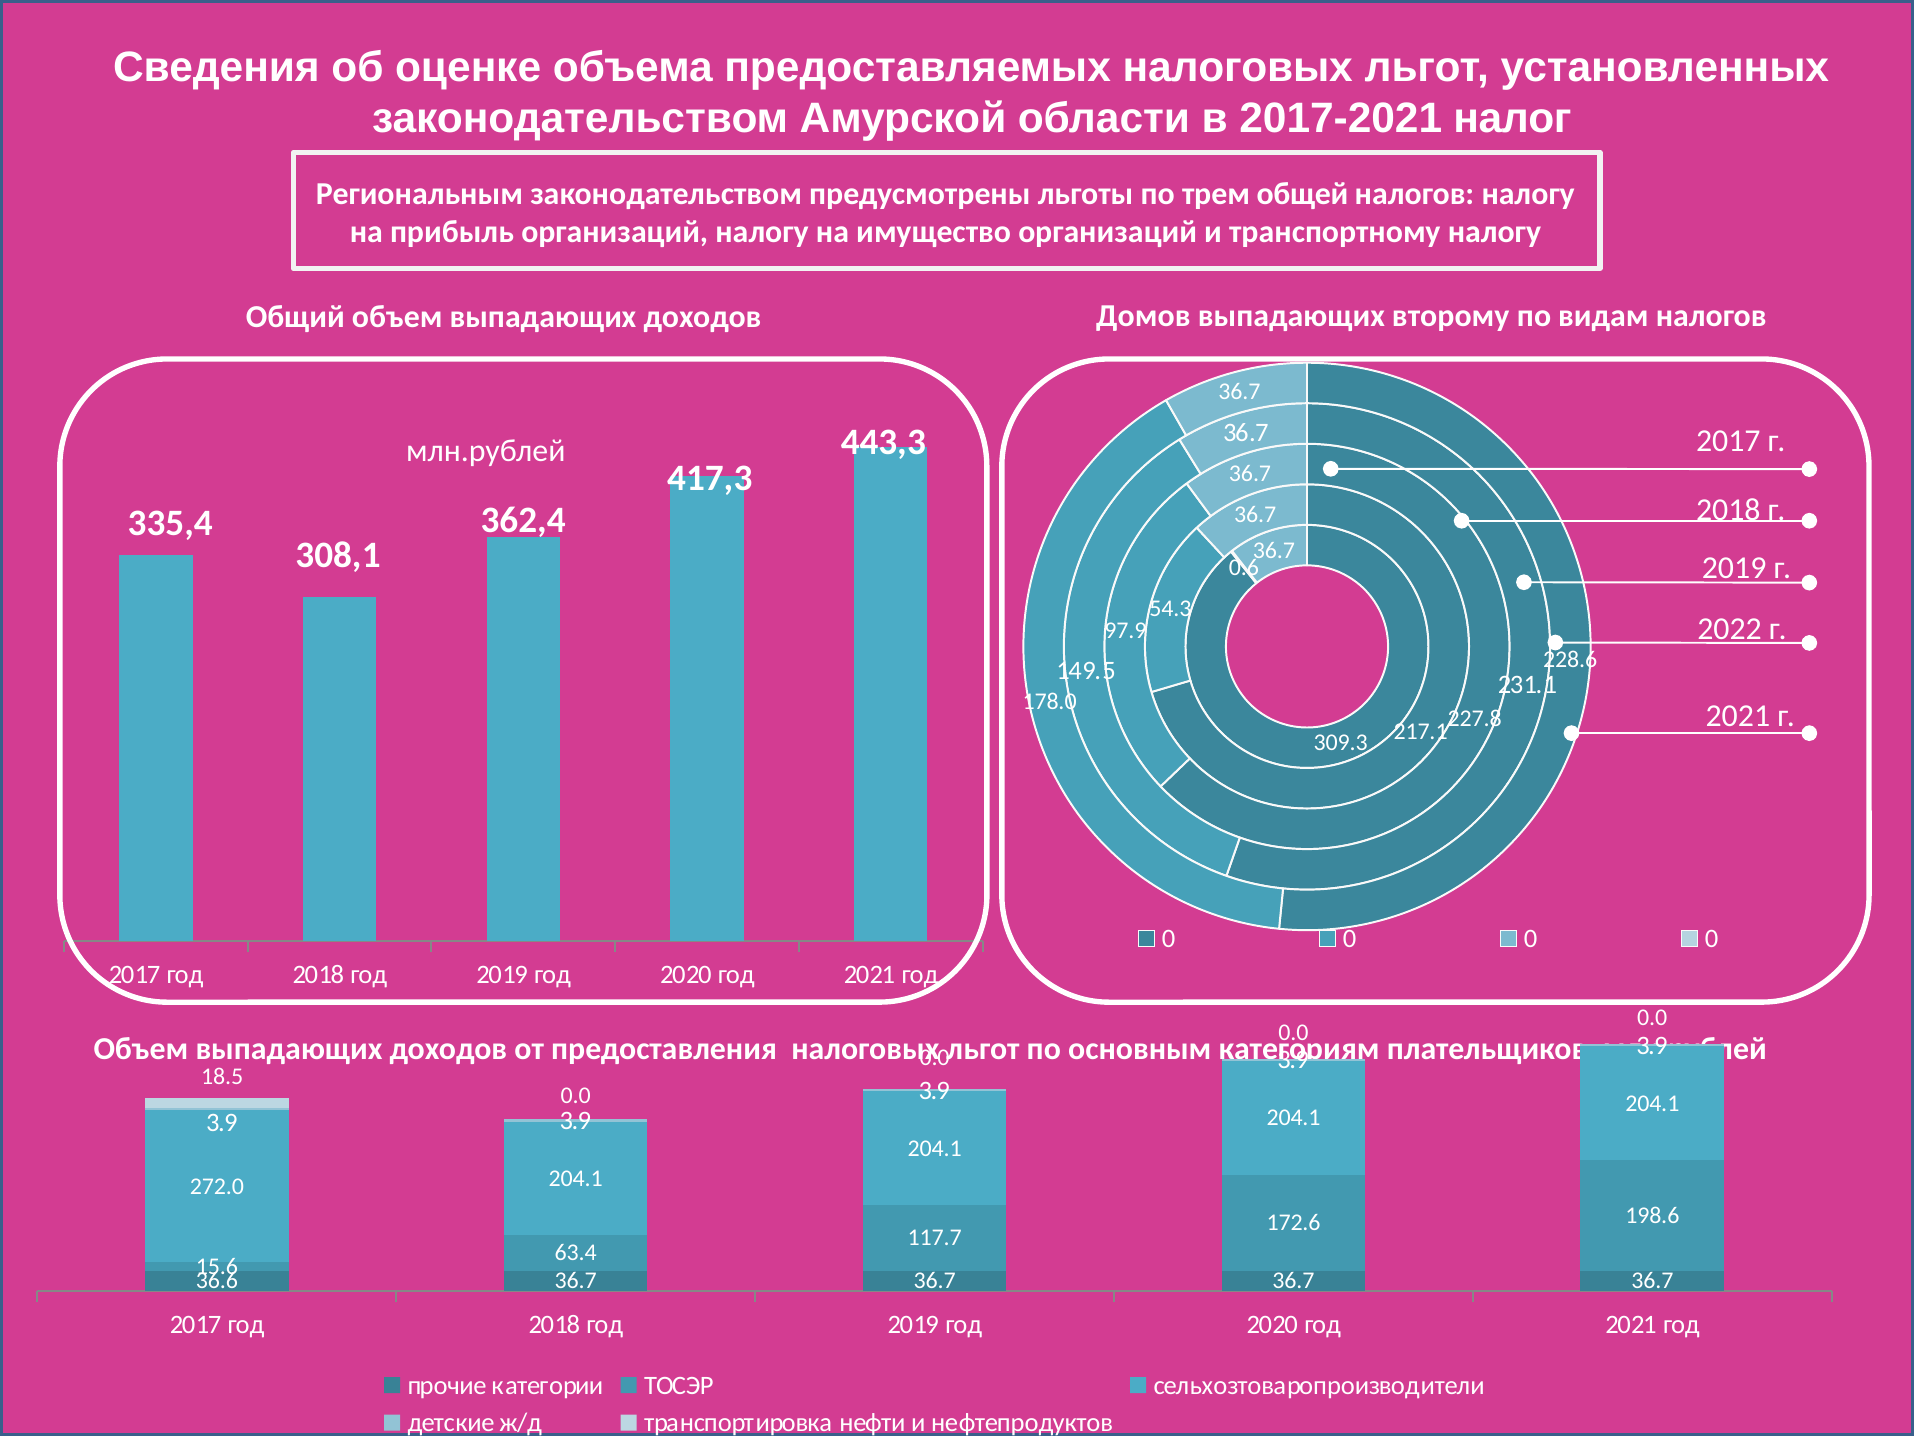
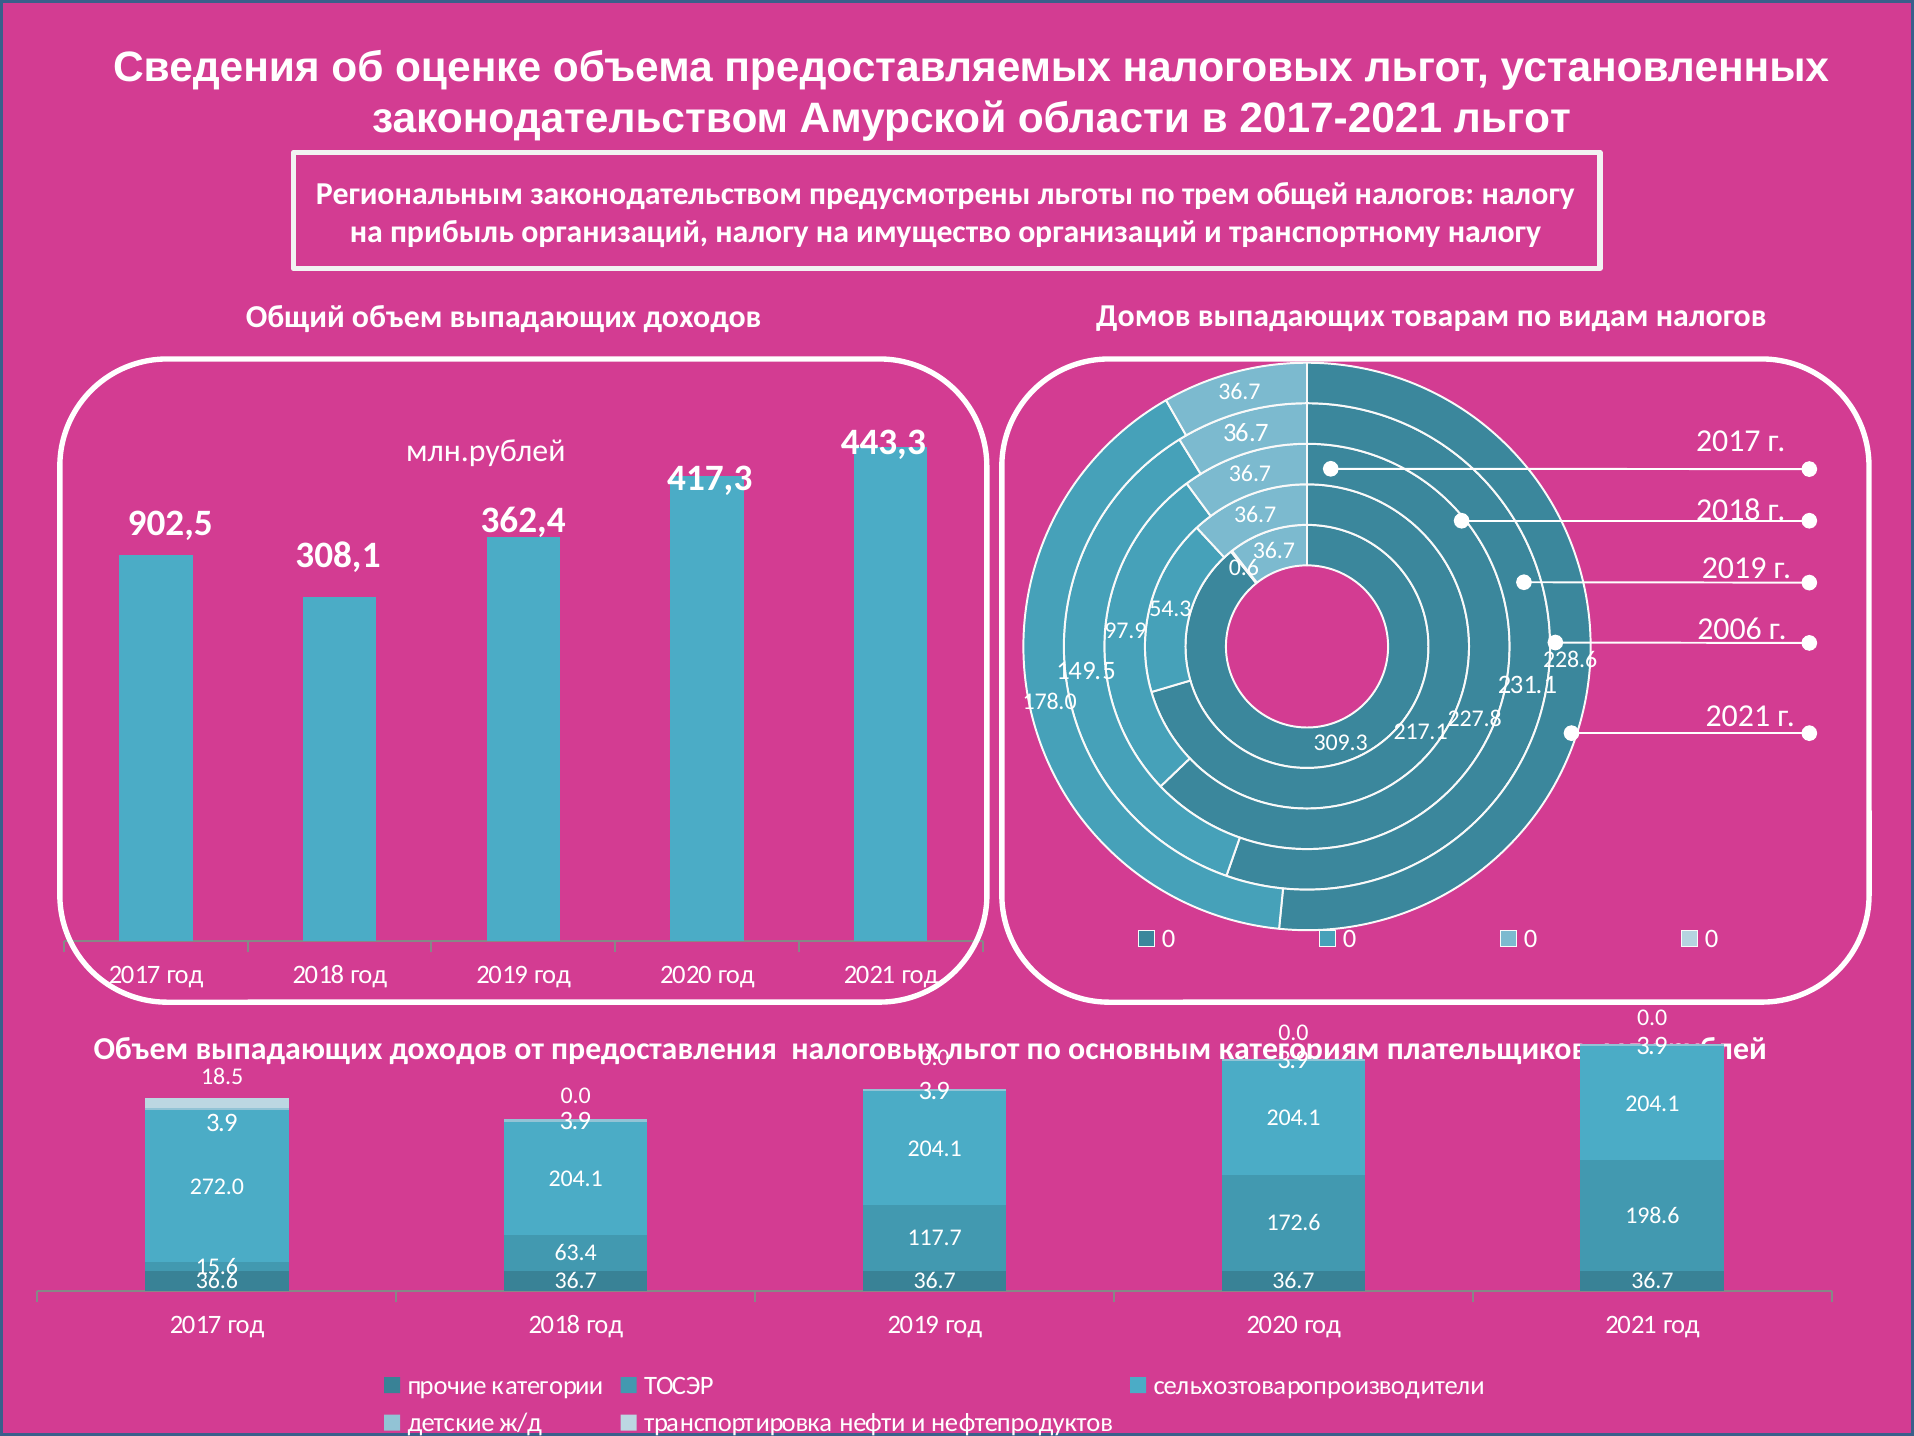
2017-2021 налог: налог -> льгот
второму: второму -> товарам
335,4: 335,4 -> 902,5
2022: 2022 -> 2006
